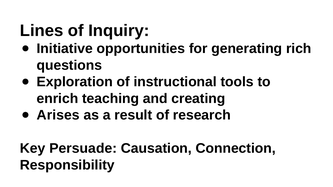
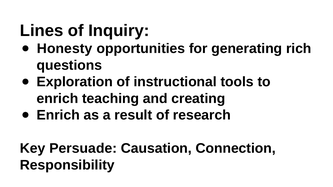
Initiative: Initiative -> Honesty
Arises at (58, 115): Arises -> Enrich
